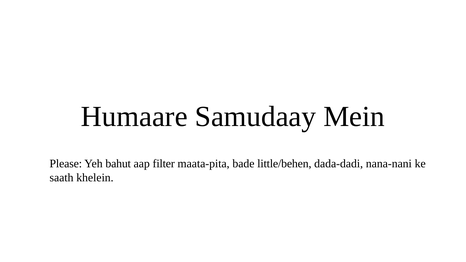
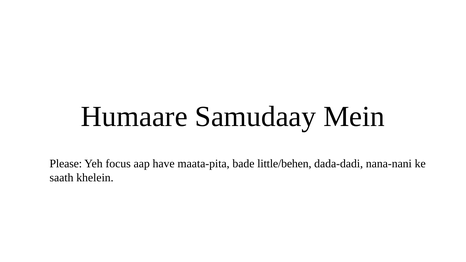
bahut: bahut -> focus
filter: filter -> have
